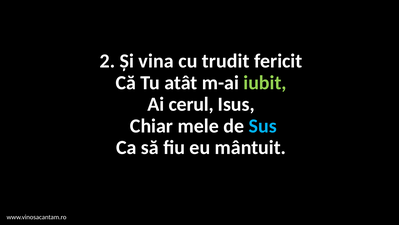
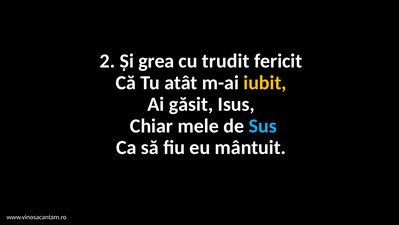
vina: vina -> grea
iubit colour: light green -> yellow
cerul: cerul -> găsit
